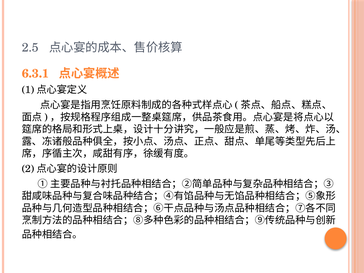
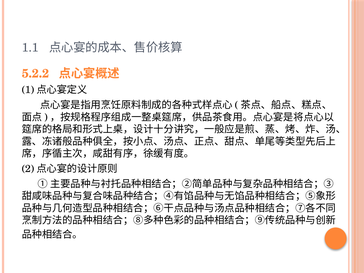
2.5: 2.5 -> 1.1
6.3.1: 6.3.1 -> 5.2.2
